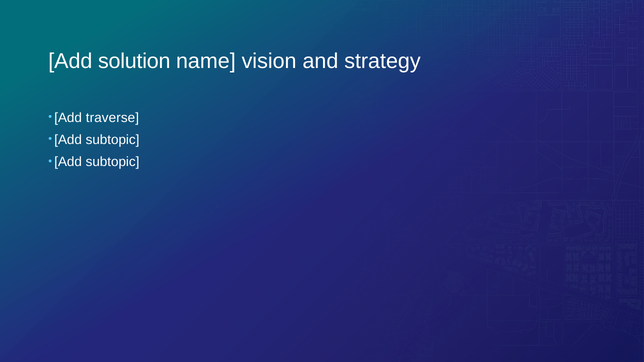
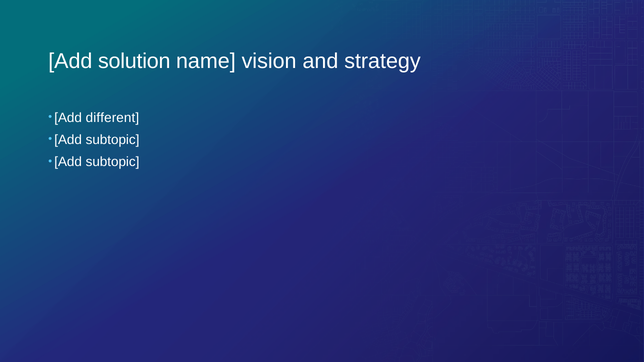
traverse: traverse -> different
